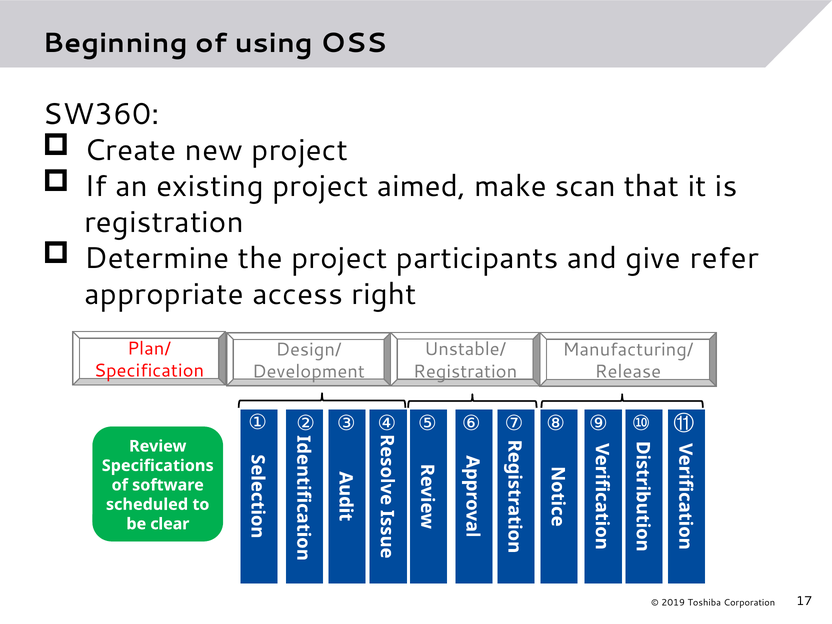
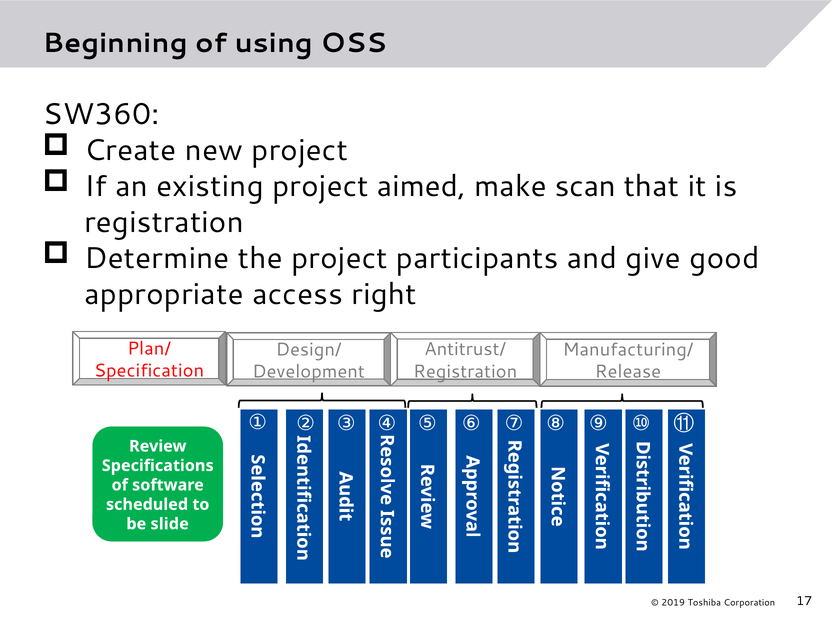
refer: refer -> good
Unstable/: Unstable/ -> Antitrust/
clear: clear -> slide
